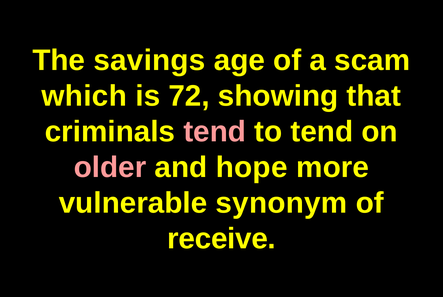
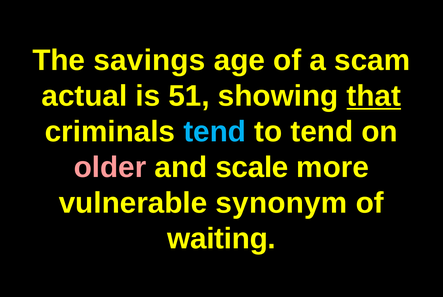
which: which -> actual
72: 72 -> 51
that underline: none -> present
tend at (215, 132) colour: pink -> light blue
hope: hope -> scale
receive: receive -> waiting
